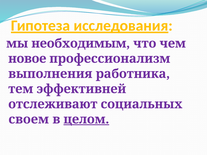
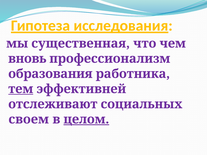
необходимым: необходимым -> существенная
новое: новое -> вновь
выполнения: выполнения -> образования
тем underline: none -> present
